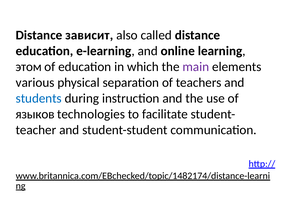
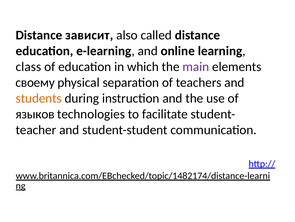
этом: этом -> class
various: various -> своему
students colour: blue -> orange
